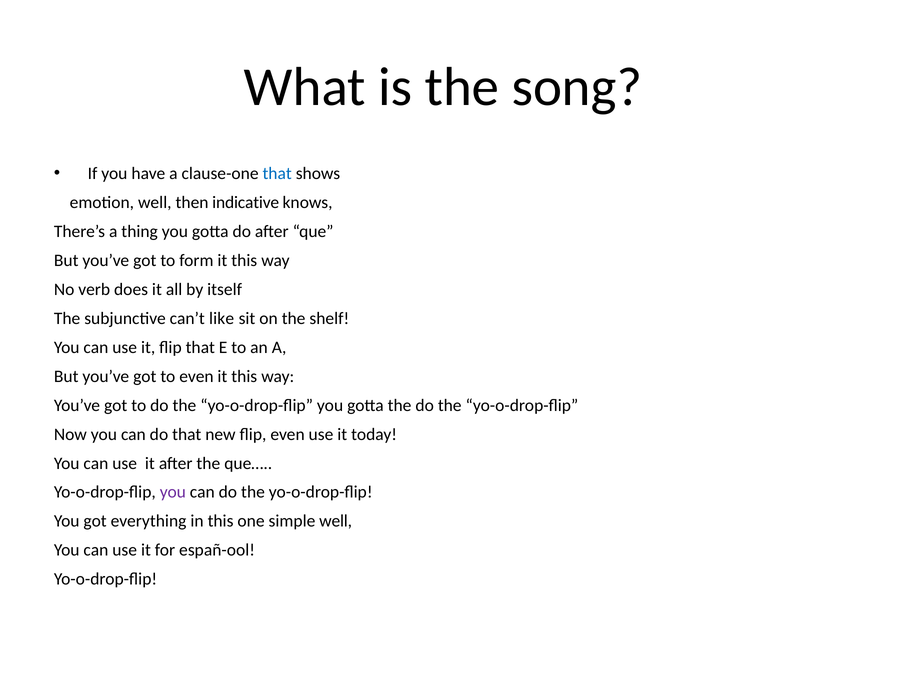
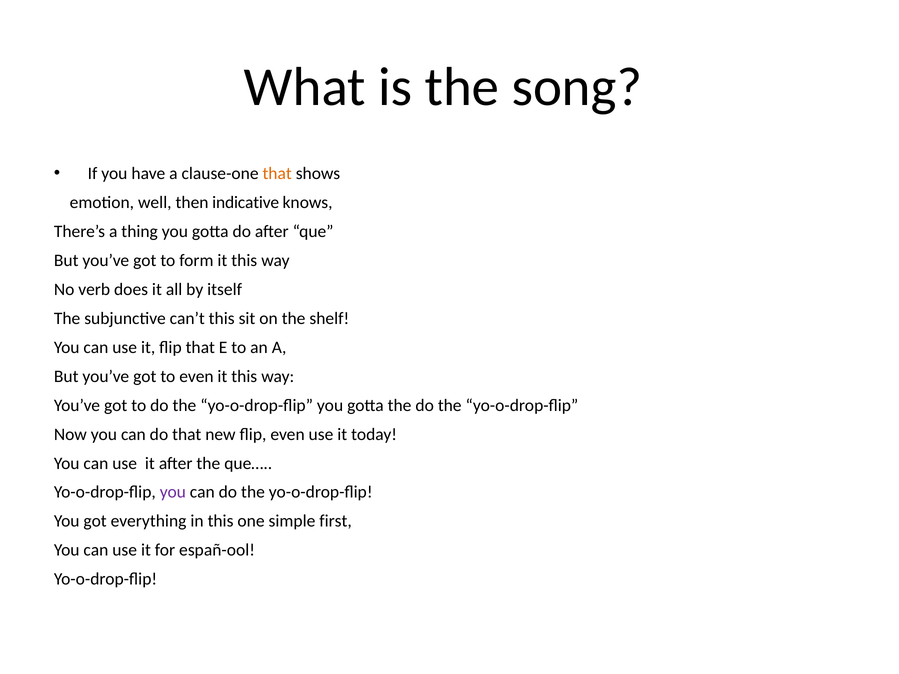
that at (277, 174) colour: blue -> orange
can’t like: like -> this
simple well: well -> first
